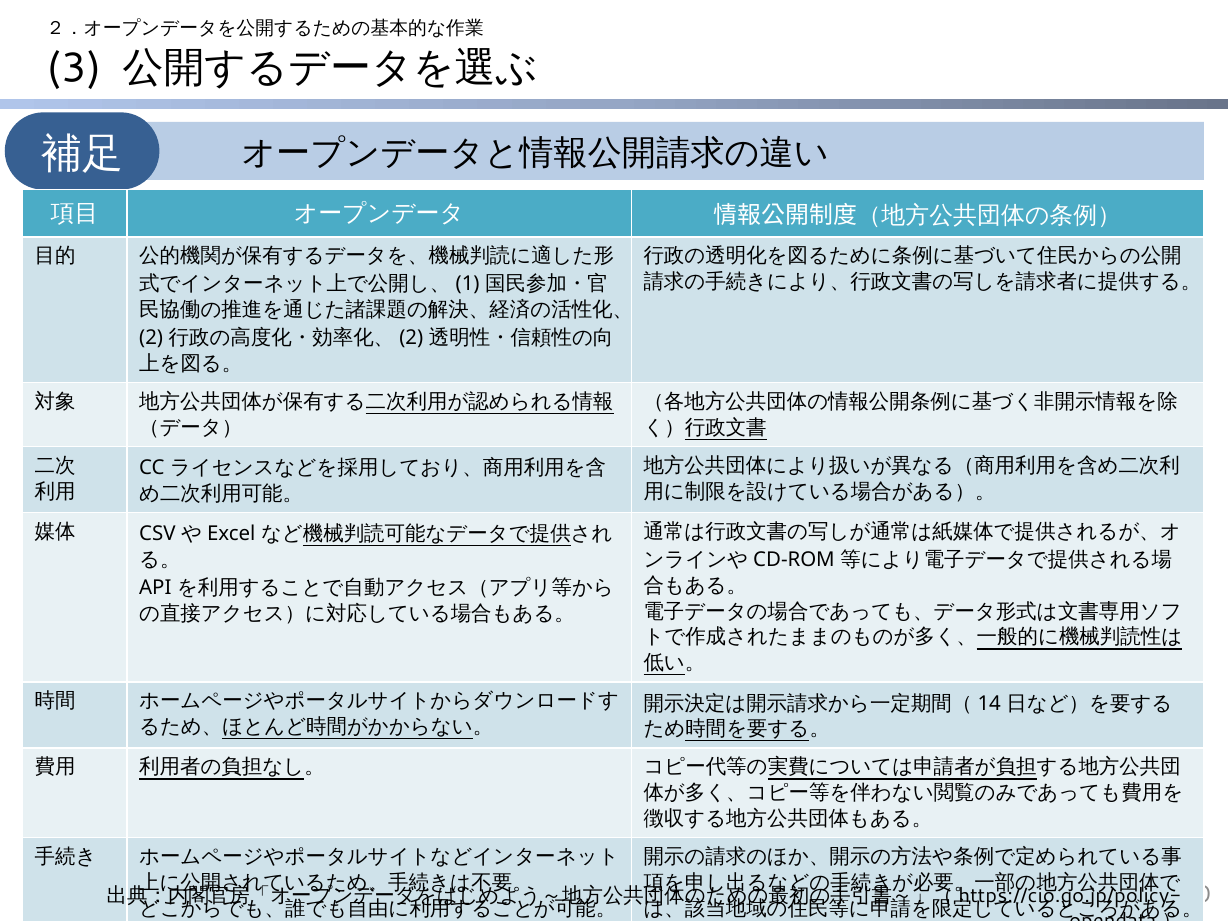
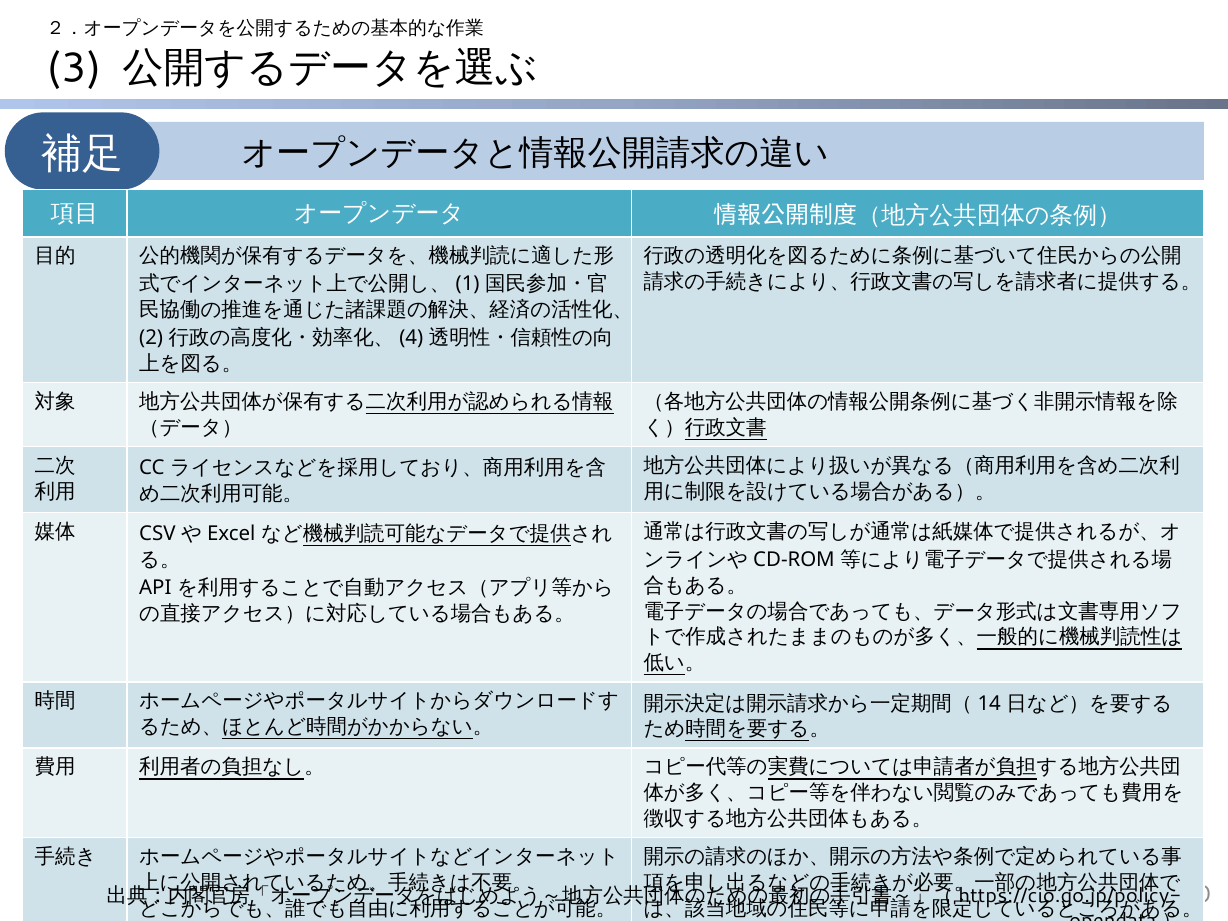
2 at (411, 338): 2 -> 4
